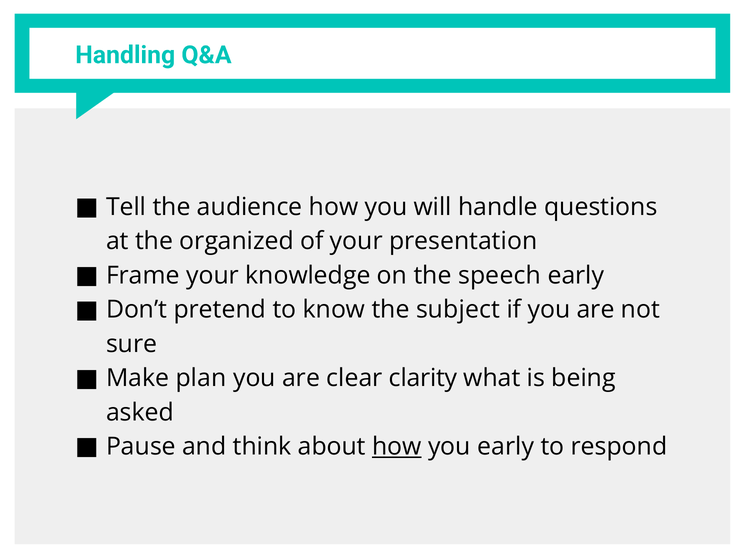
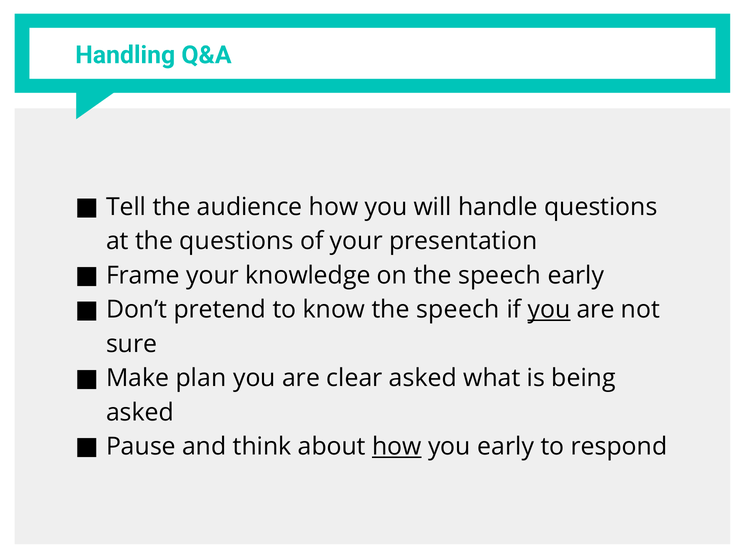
the organized: organized -> questions
know the subject: subject -> speech
you at (549, 310) underline: none -> present
clear clarity: clarity -> asked
